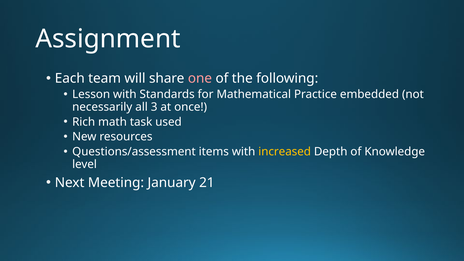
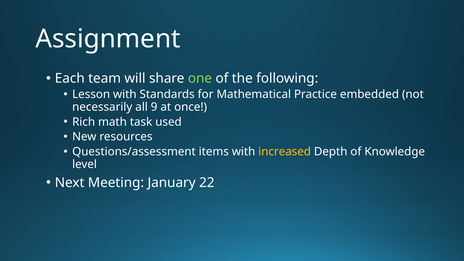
one colour: pink -> light green
3: 3 -> 9
21: 21 -> 22
